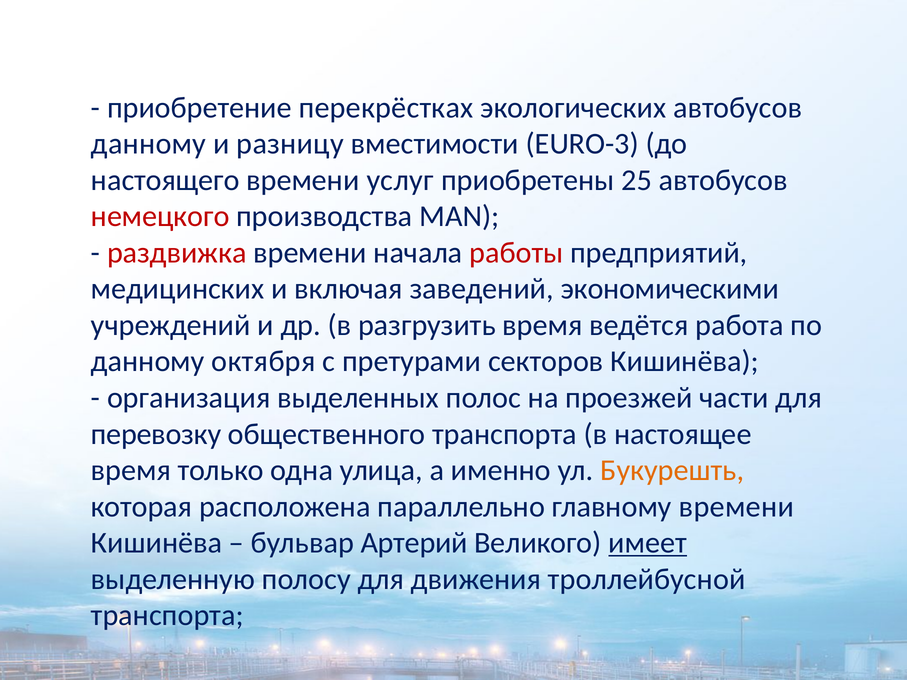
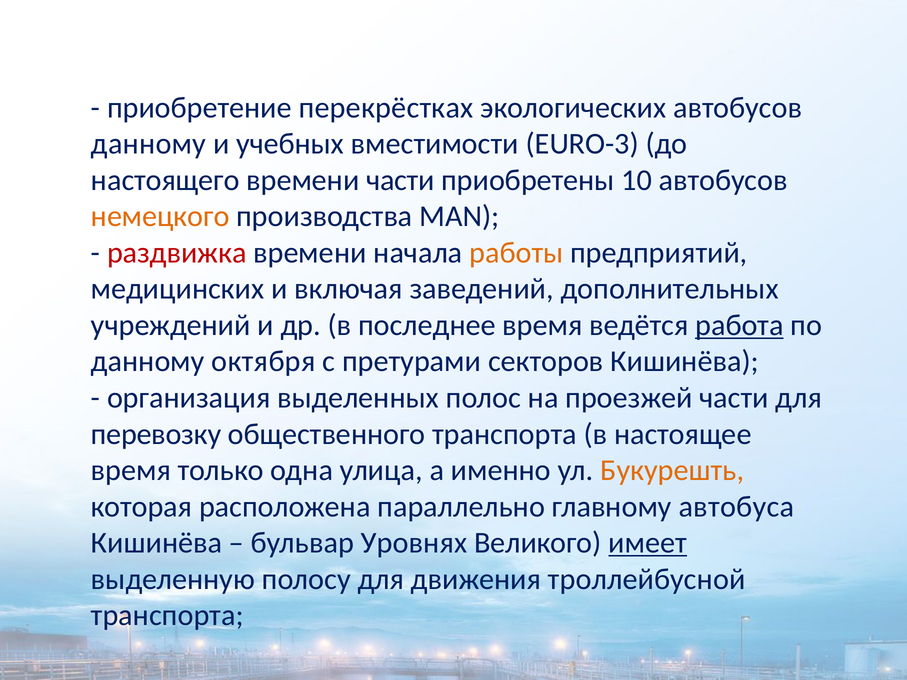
разницу: разницу -> учебных
времени услуг: услуг -> части
25: 25 -> 10
немецкого colour: red -> orange
работы colour: red -> orange
экономическими: экономическими -> дополнительных
разгрузить: разгрузить -> последнее
работа underline: none -> present
главному времени: времени -> автобуса
Артерий: Артерий -> Уровнях
